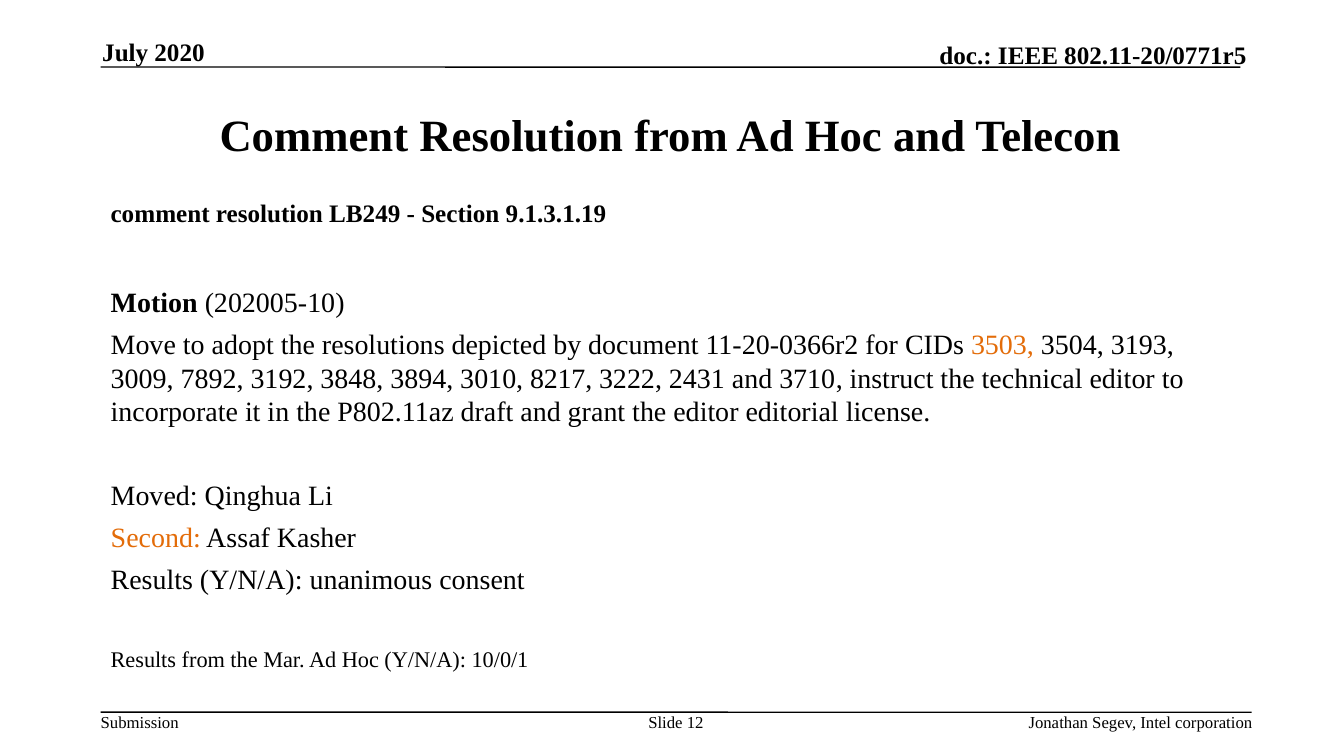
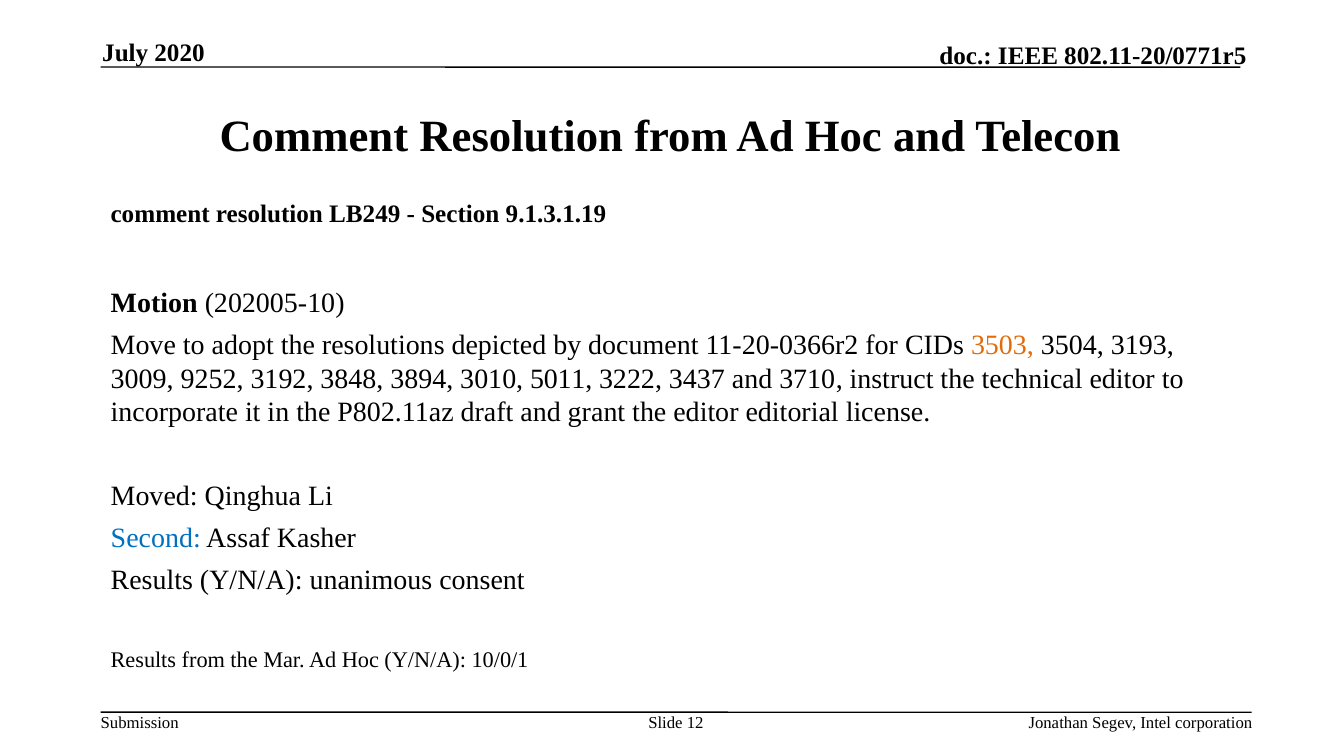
7892: 7892 -> 9252
8217: 8217 -> 5011
2431: 2431 -> 3437
Second colour: orange -> blue
